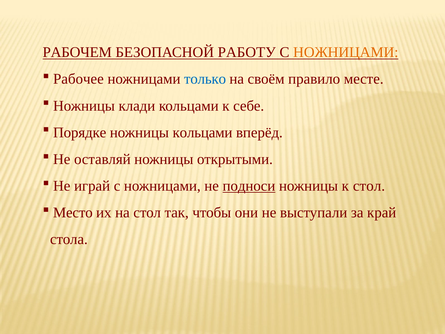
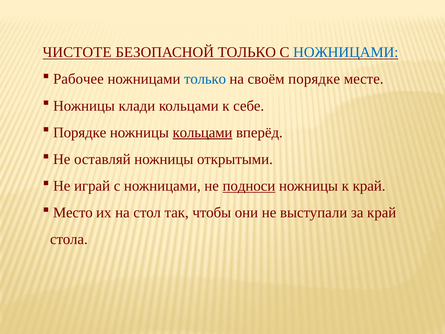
РАБОЧЕМ: РАБОЧЕМ -> ЧИСТОТЕ
БЕЗОПАСНОЙ РАБОТУ: РАБОТУ -> ТОЛЬКО
НОЖНИЦАМИ at (346, 52) colour: orange -> blue
своём правило: правило -> порядке
кольцами at (203, 132) underline: none -> present
к стол: стол -> край
